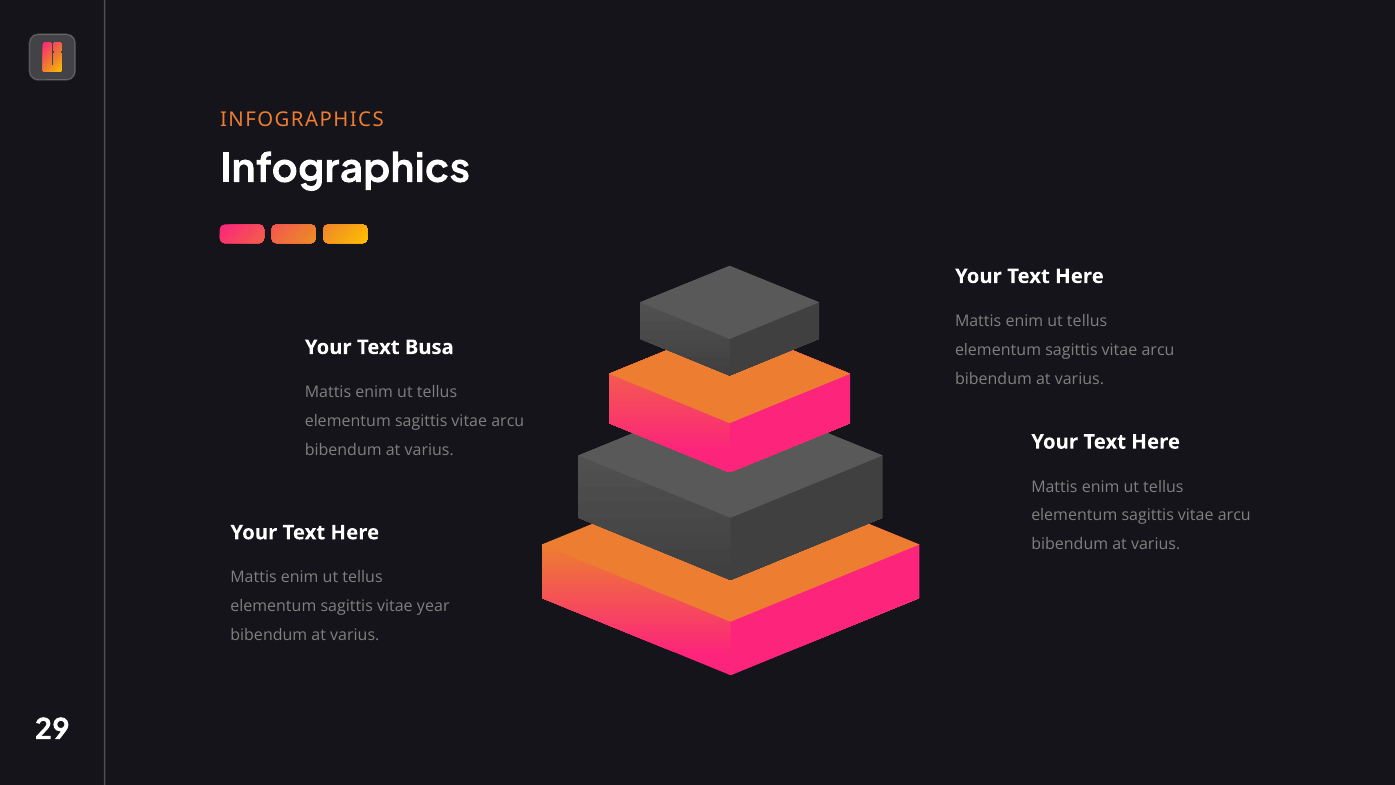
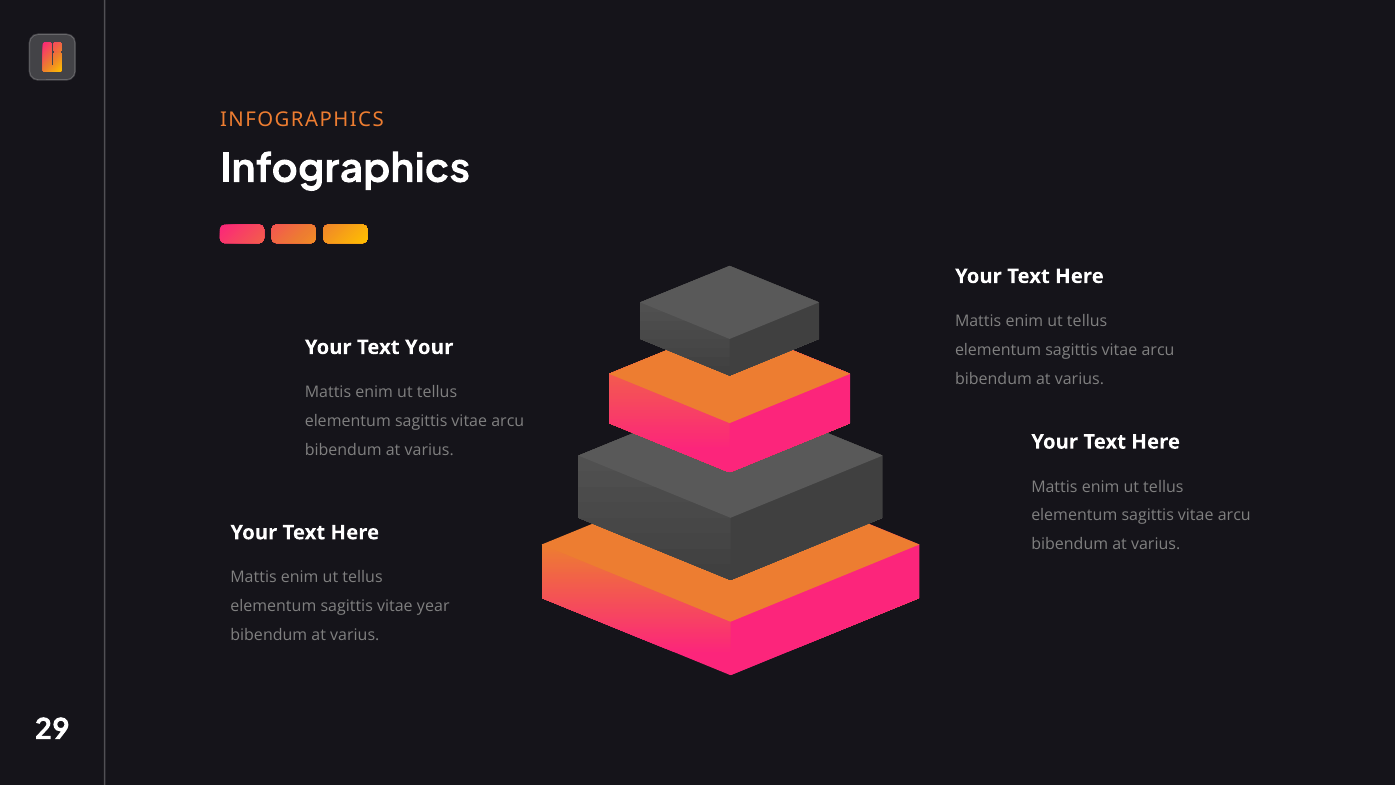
Text Busa: Busa -> Your
